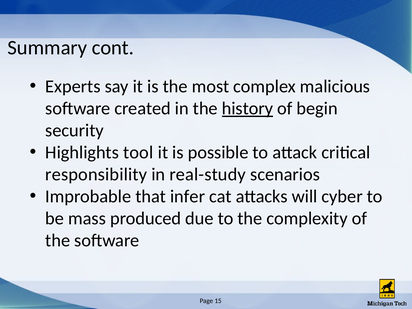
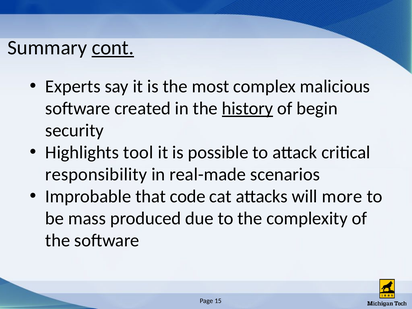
cont underline: none -> present
real-study: real-study -> real-made
infer: infer -> code
cyber: cyber -> more
